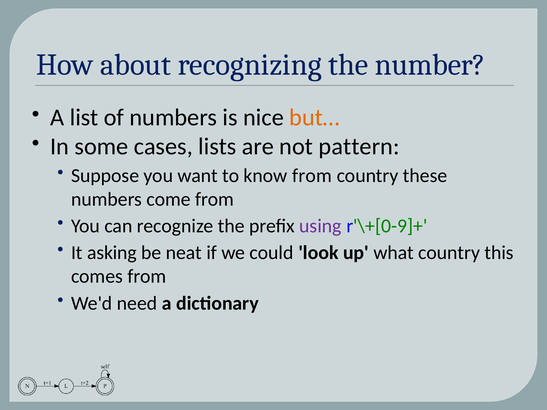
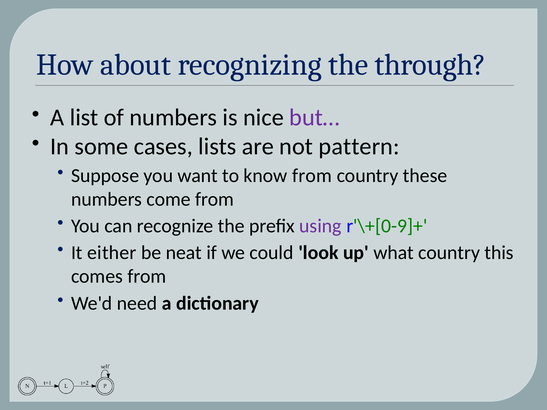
number: number -> through
but… colour: orange -> purple
asking: asking -> either
